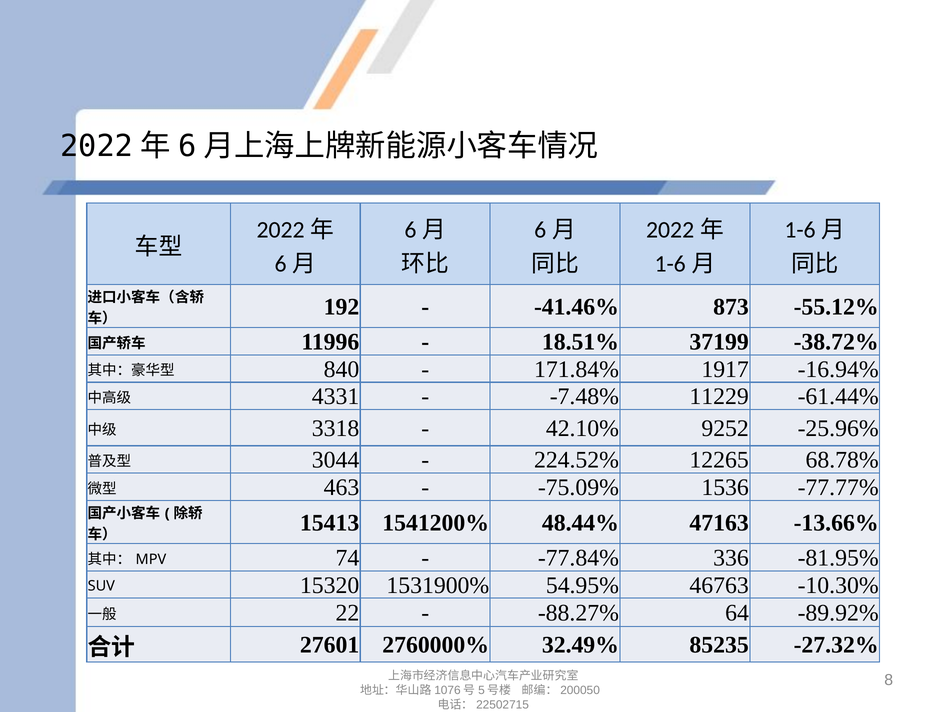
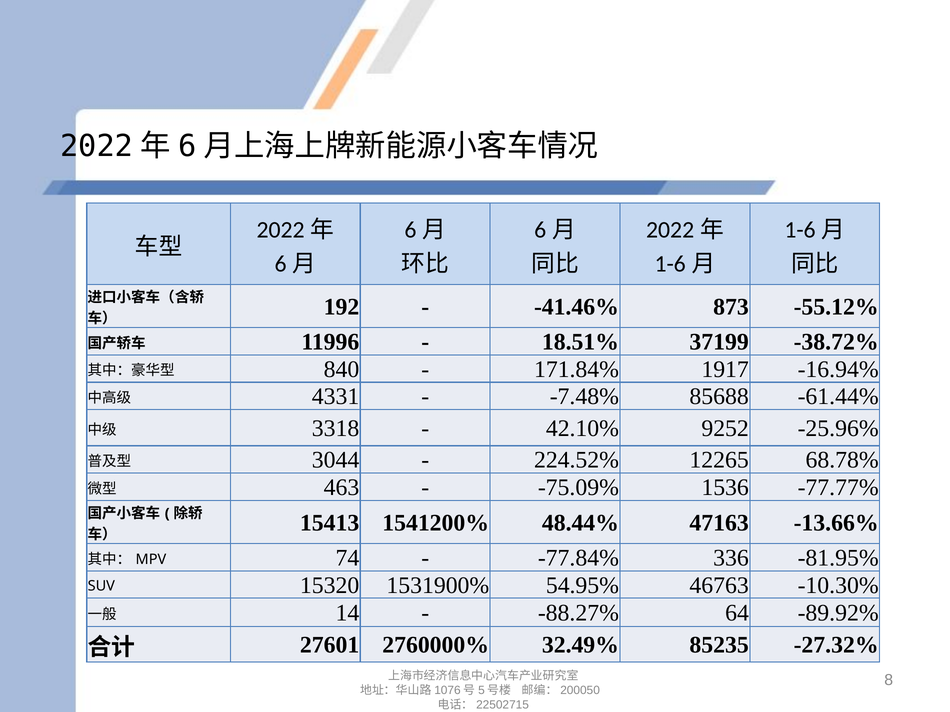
11229: 11229 -> 85688
22: 22 -> 14
